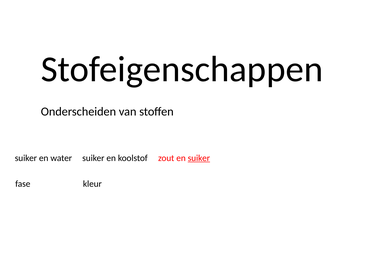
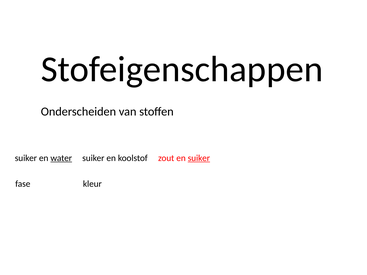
water underline: none -> present
